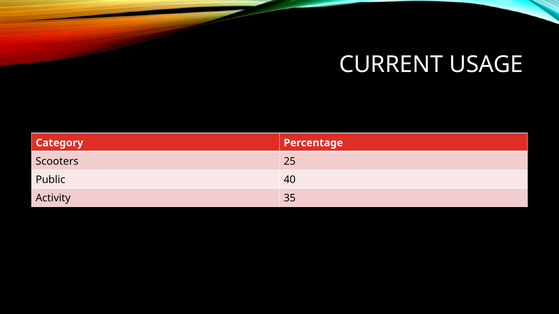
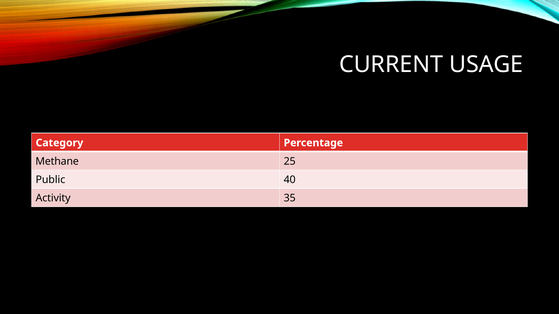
Scooters: Scooters -> Methane
